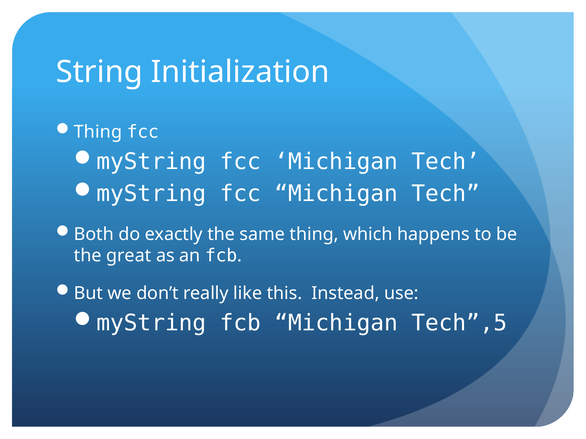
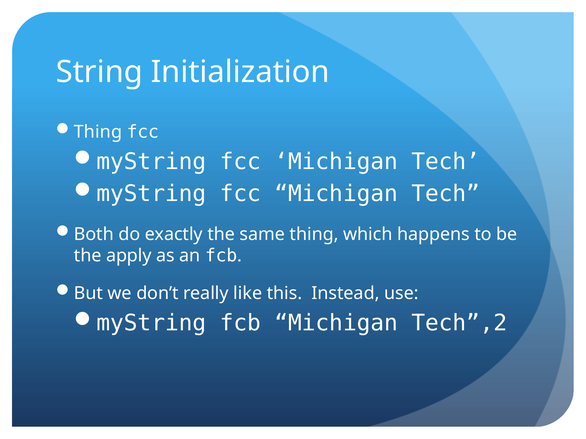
great: great -> apply
Tech”,5: Tech”,5 -> Tech”,2
